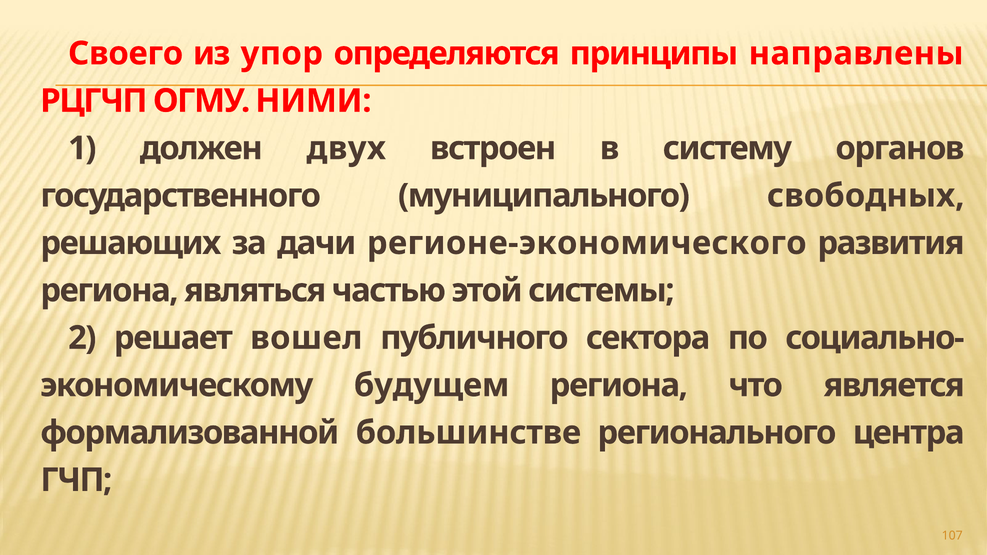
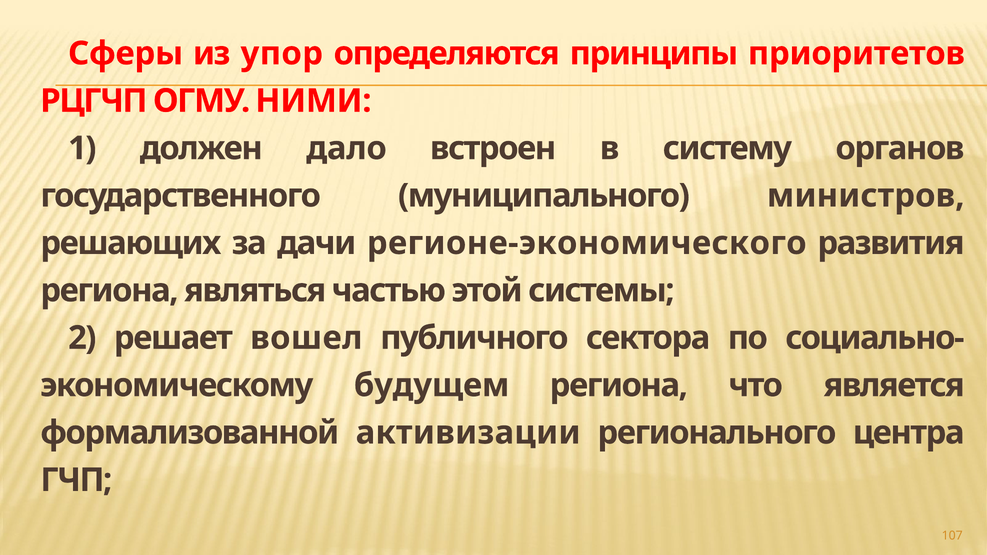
Своего: Своего -> Сферы
направлены: направлены -> приоритетов
двух: двух -> дало
свободных: свободных -> министров
большинстве: большинстве -> активизации
